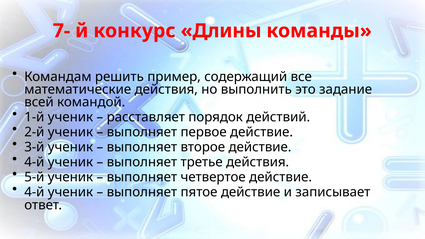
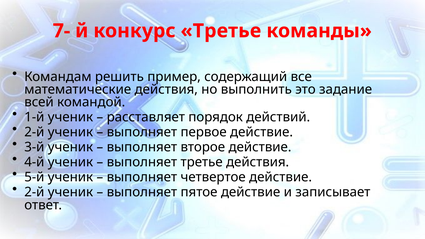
конкурс Длины: Длины -> Третье
4-й at (34, 192): 4-й -> 2-й
